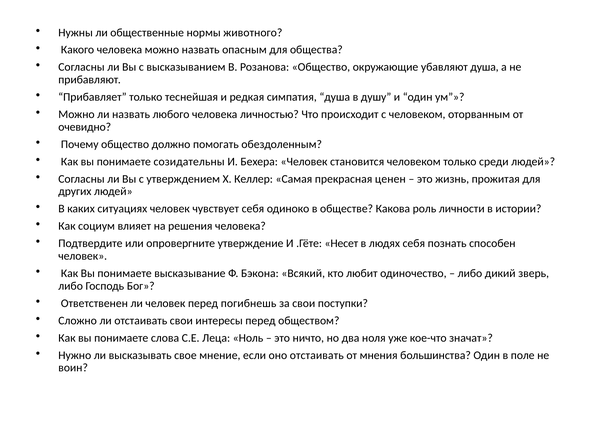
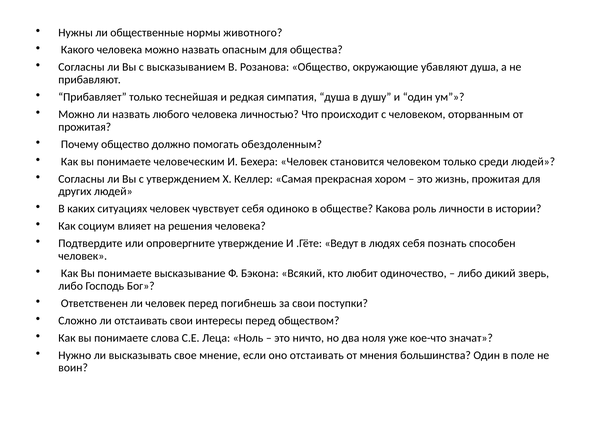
очевидно at (85, 127): очевидно -> прожитая
созидательны: созидательны -> человеческим
ценен: ценен -> хором
Несет: Несет -> Ведут
